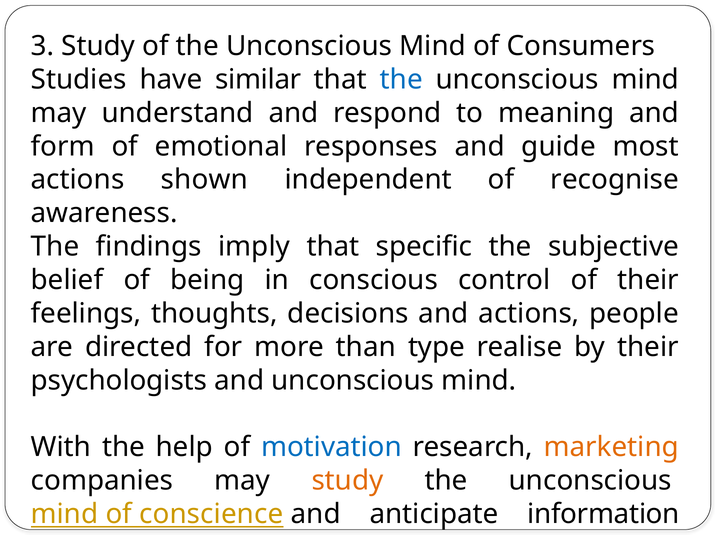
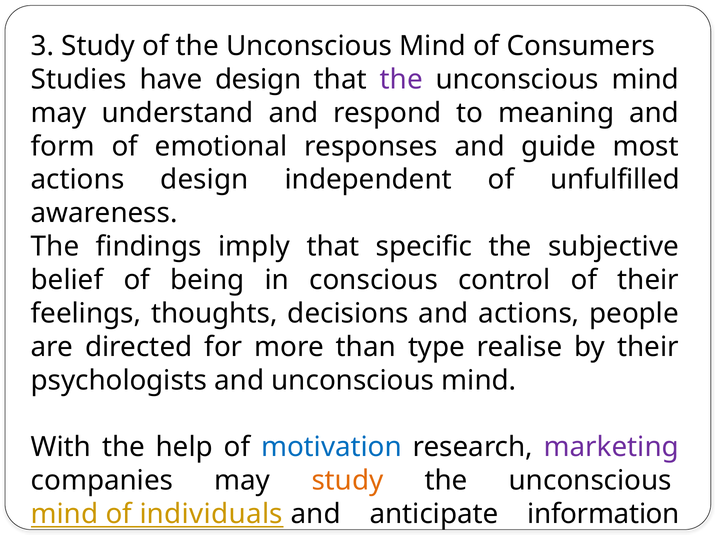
have similar: similar -> design
the at (401, 79) colour: blue -> purple
actions shown: shown -> design
recognise: recognise -> unfulfilled
marketing colour: orange -> purple
conscience: conscience -> individuals
